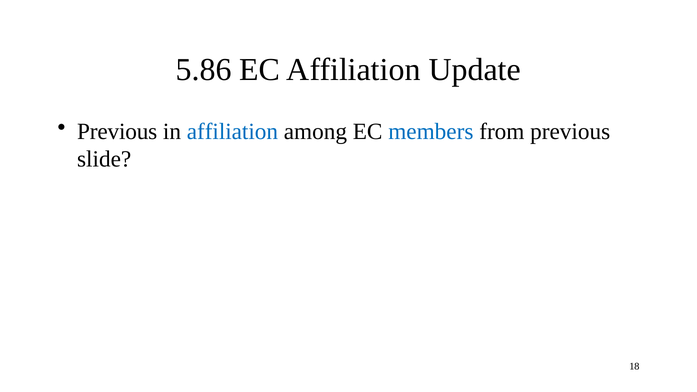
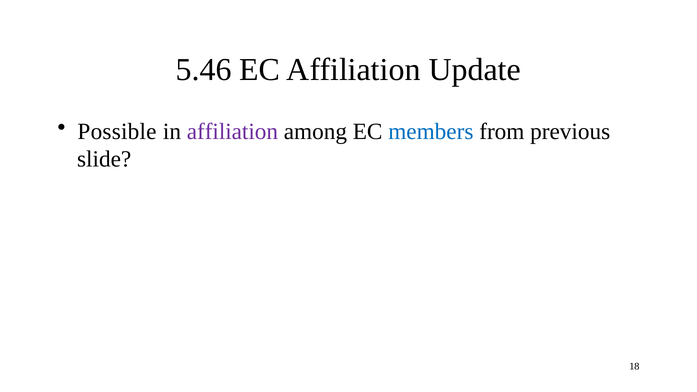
5.86: 5.86 -> 5.46
Previous at (117, 131): Previous -> Possible
affiliation at (232, 131) colour: blue -> purple
